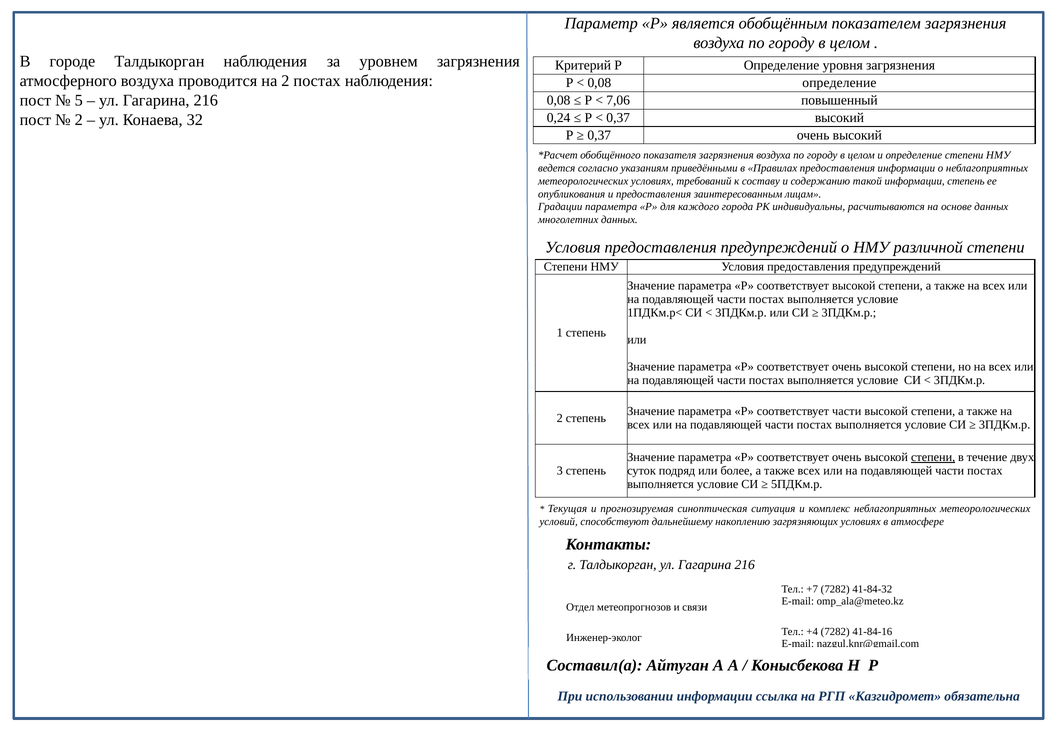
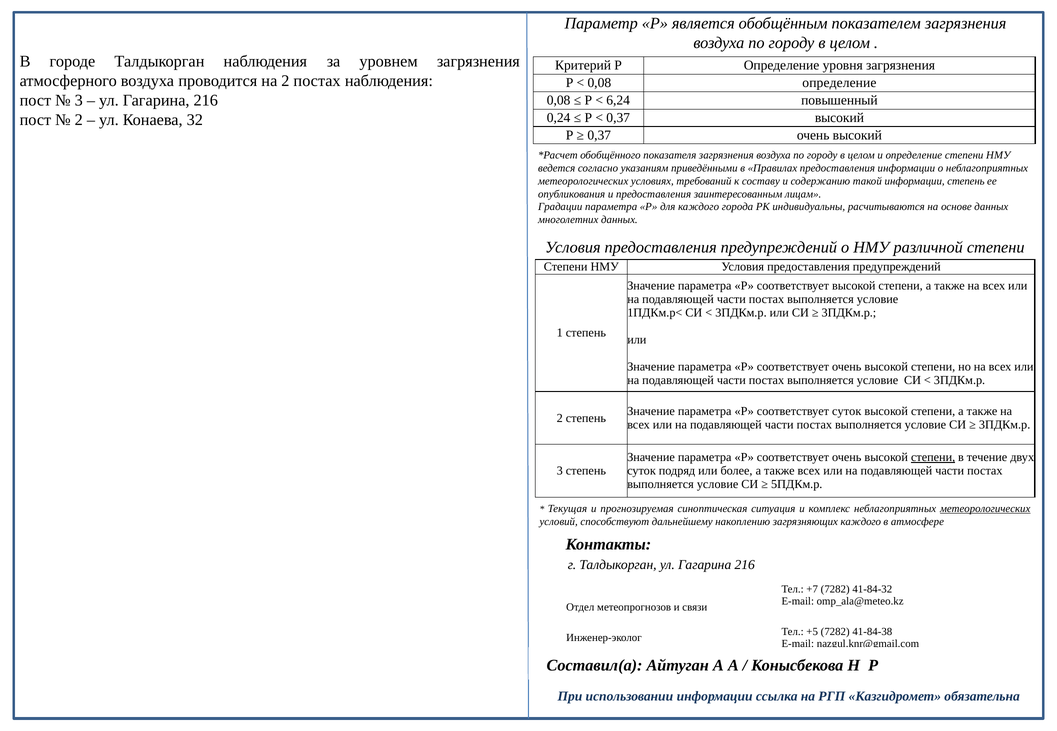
5 at (79, 100): 5 -> 3
7,06: 7,06 -> 6,24
соответствует части: части -> суток
метеорологических at (985, 509) underline: none -> present
загрязняющих условиях: условиях -> каждого
+4: +4 -> +5
41-84-16: 41-84-16 -> 41-84-38
